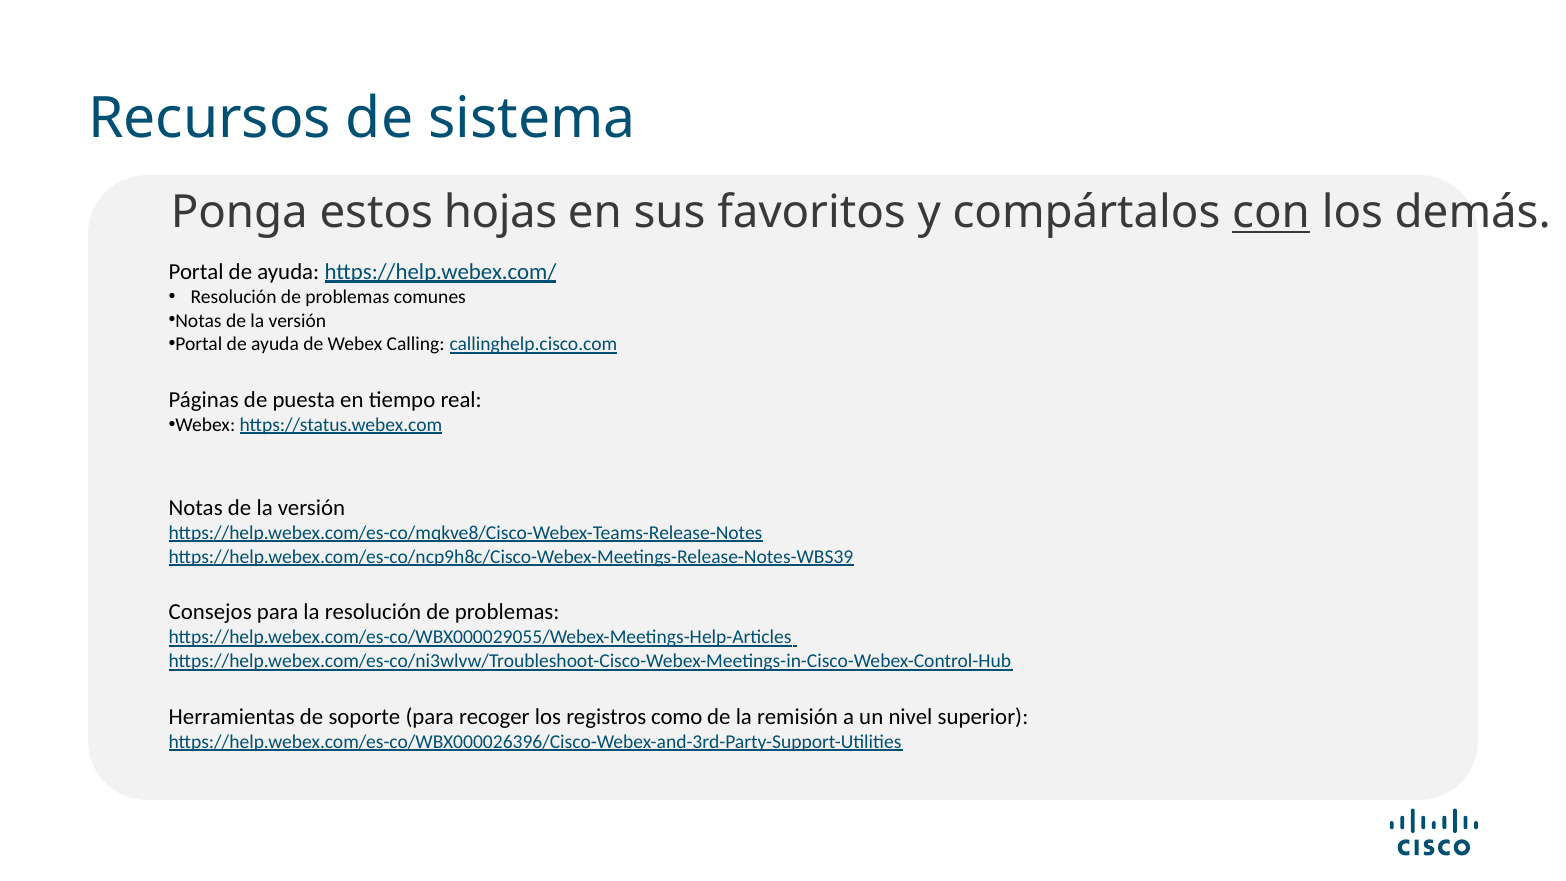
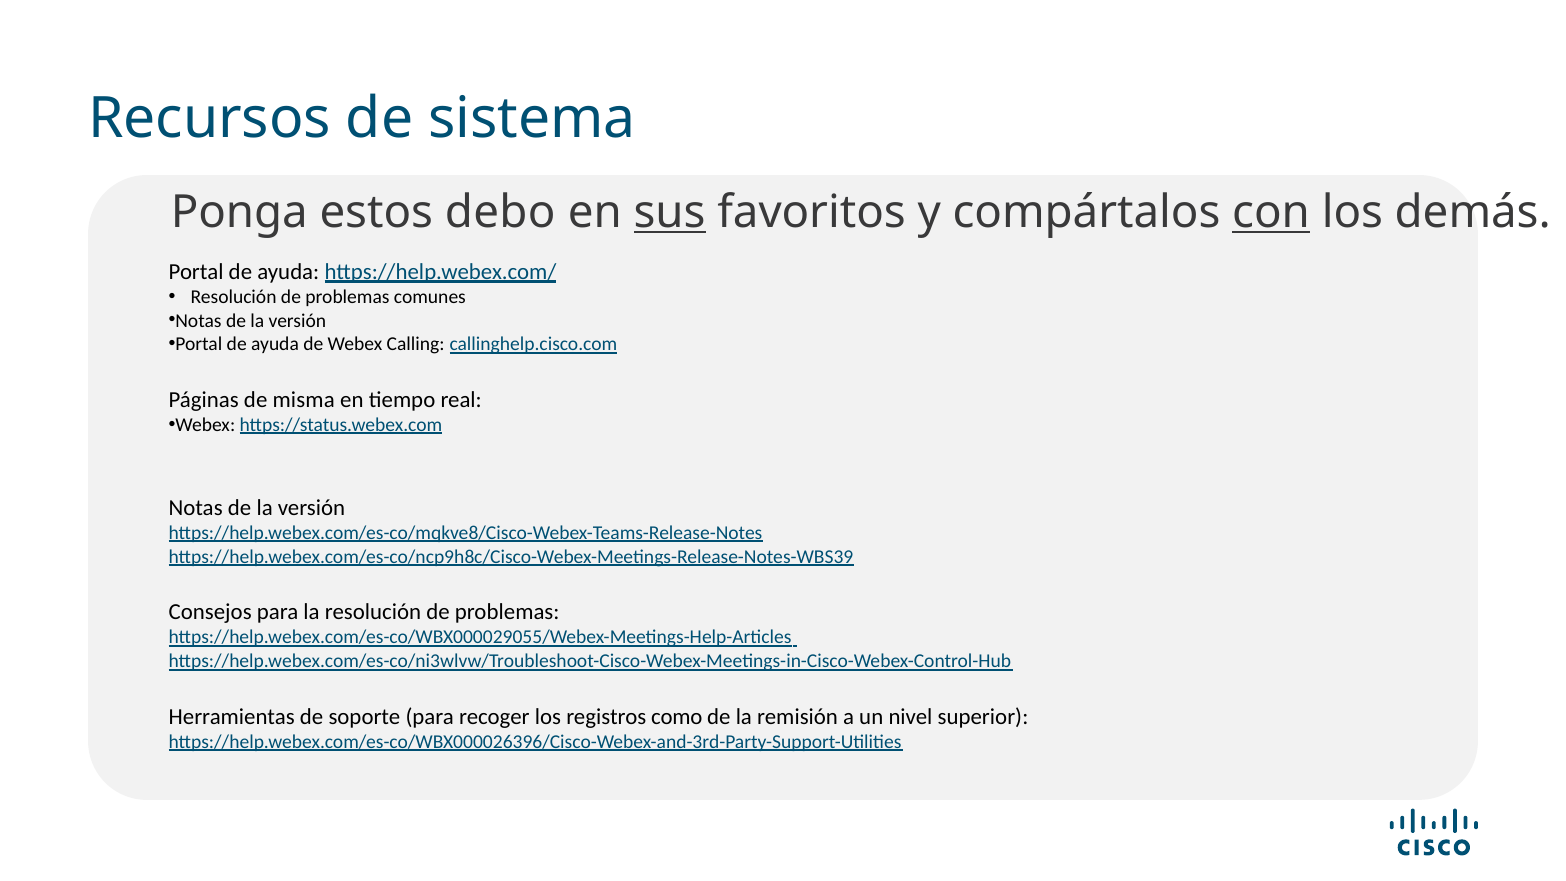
hojas: hojas -> debo
sus underline: none -> present
puesta: puesta -> misma
